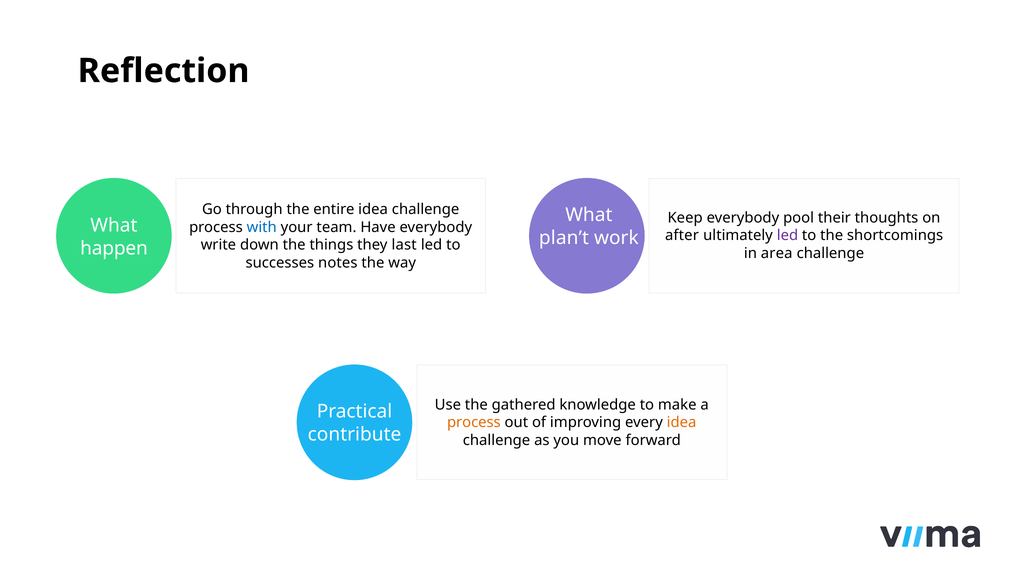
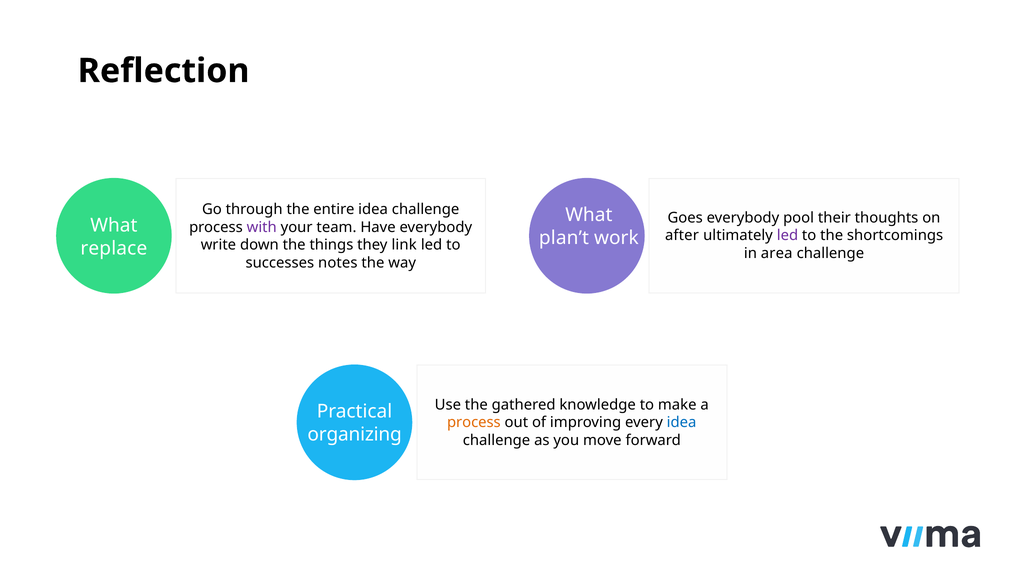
Keep: Keep -> Goes
with colour: blue -> purple
last: last -> link
happen: happen -> replace
idea at (682, 422) colour: orange -> blue
contribute: contribute -> organizing
